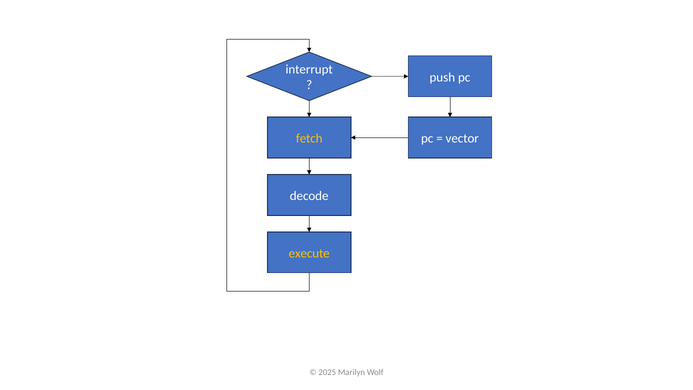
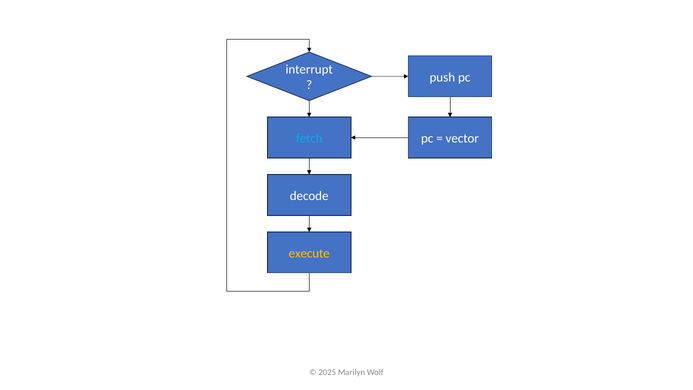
fetch colour: yellow -> light blue
